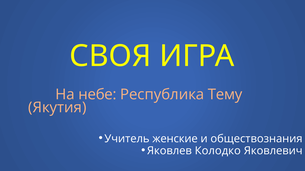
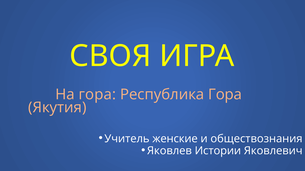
На небе: небе -> гора
Республика Тему: Тему -> Гора
Колодко: Колодко -> Истории
